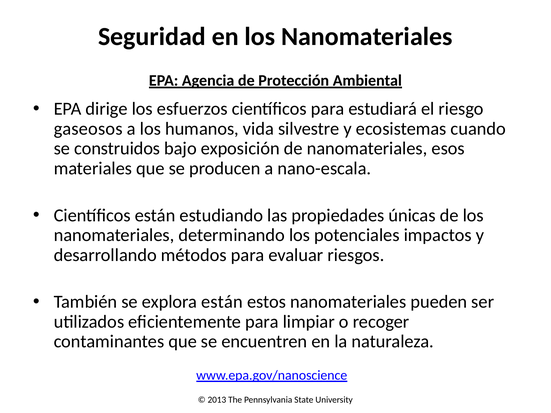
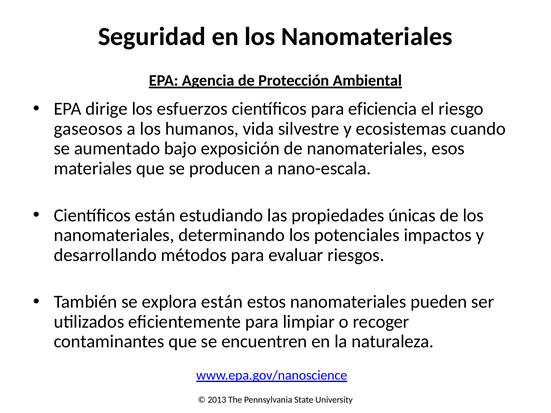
estudiará: estudiará -> eficiencia
construidos: construidos -> aumentado
